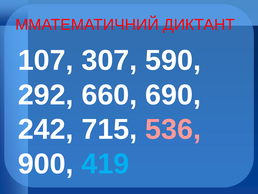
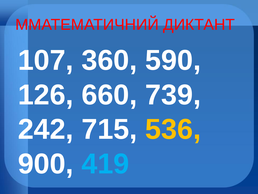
307: 307 -> 360
292: 292 -> 126
690: 690 -> 739
536 colour: pink -> yellow
